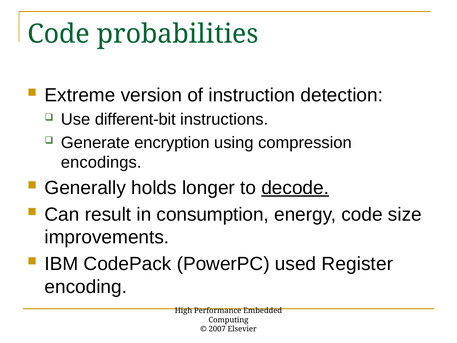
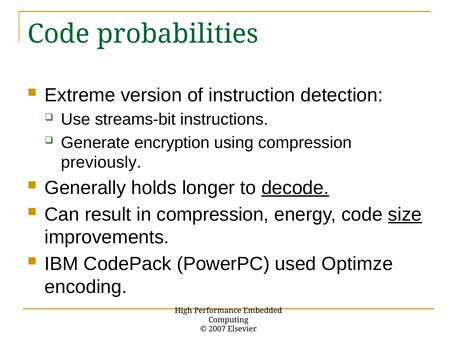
different-bit: different-bit -> streams-bit
encodings: encodings -> previously
in consumption: consumption -> compression
size underline: none -> present
Register: Register -> Optimze
